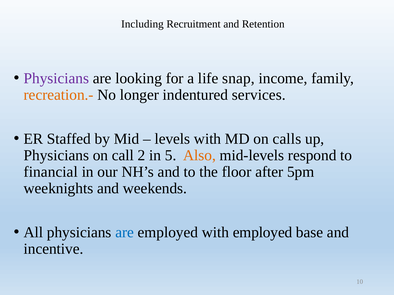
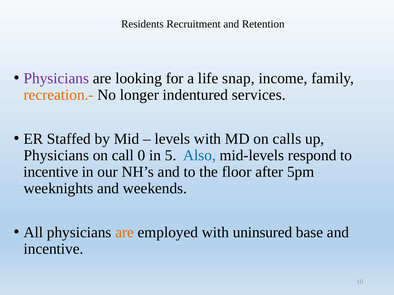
Including: Including -> Residents
2: 2 -> 0
Also colour: orange -> blue
financial at (51, 172): financial -> incentive
are at (125, 233) colour: blue -> orange
with employed: employed -> uninsured
